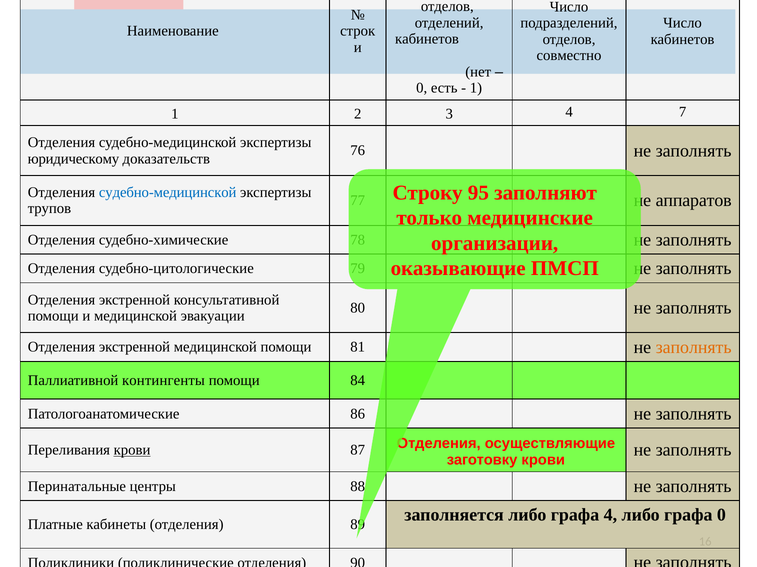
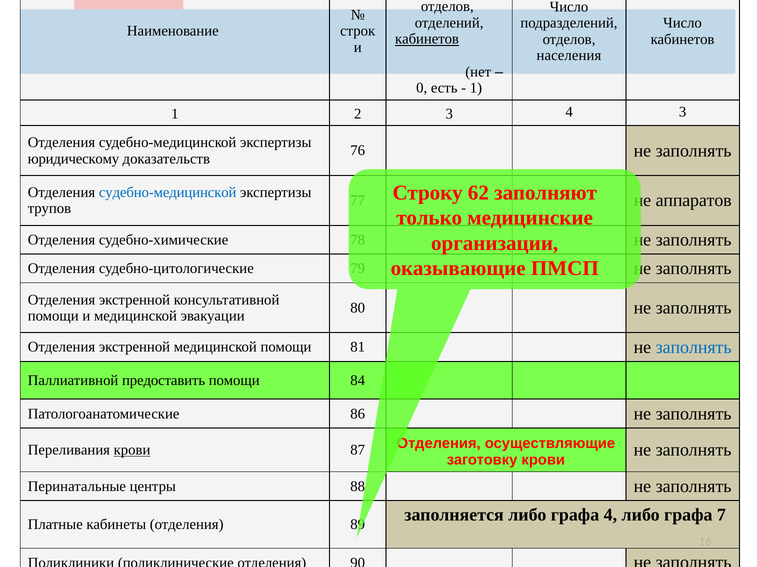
кабинетов at (427, 39) underline: none -> present
совместно: совместно -> населения
4 7: 7 -> 3
95: 95 -> 62
заполнять at (694, 348) colour: orange -> blue
контингенты: контингенты -> предоставить
графа 0: 0 -> 7
